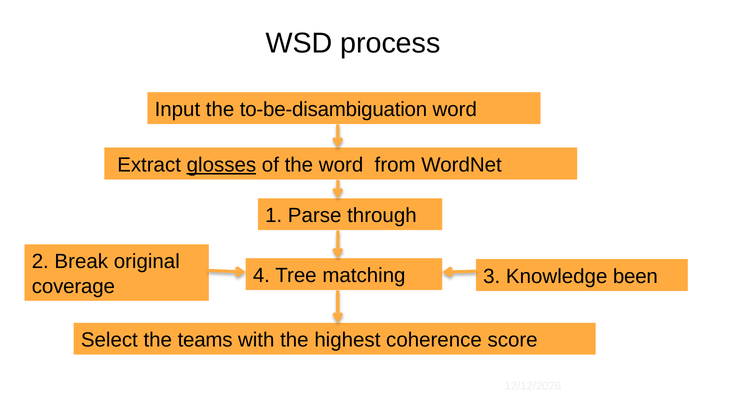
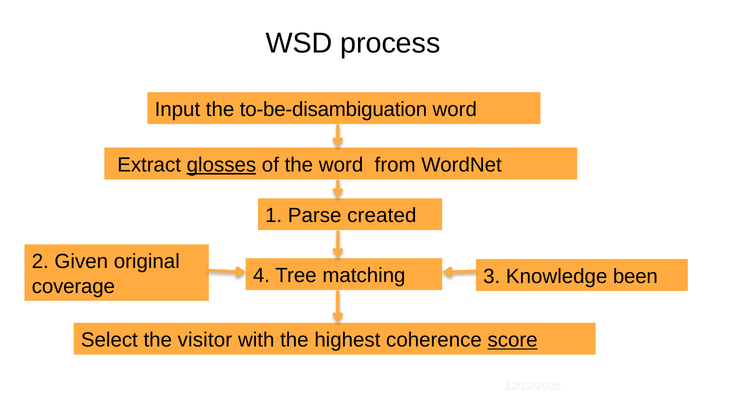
through: through -> created
Break: Break -> Given
teams: teams -> visitor
score underline: none -> present
